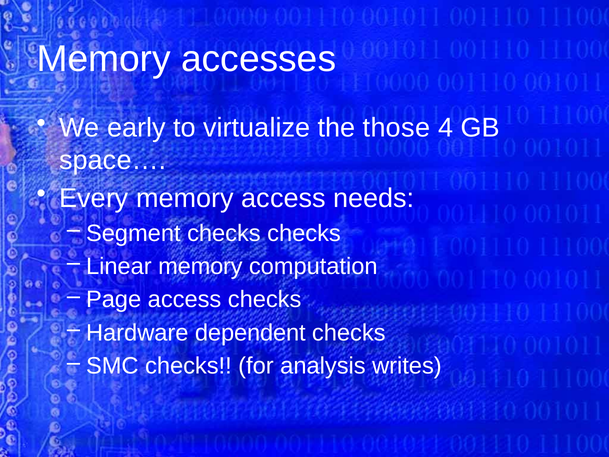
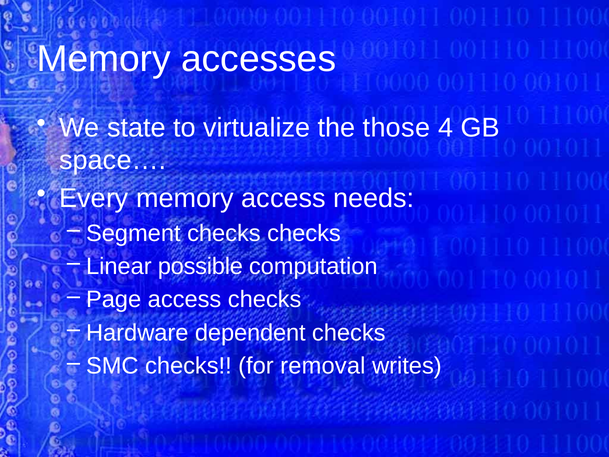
early: early -> state
Linear memory: memory -> possible
analysis: analysis -> removal
